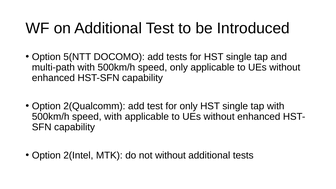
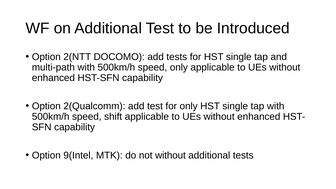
5(NTT: 5(NTT -> 2(NTT
speed with: with -> shift
2(Intel: 2(Intel -> 9(Intel
